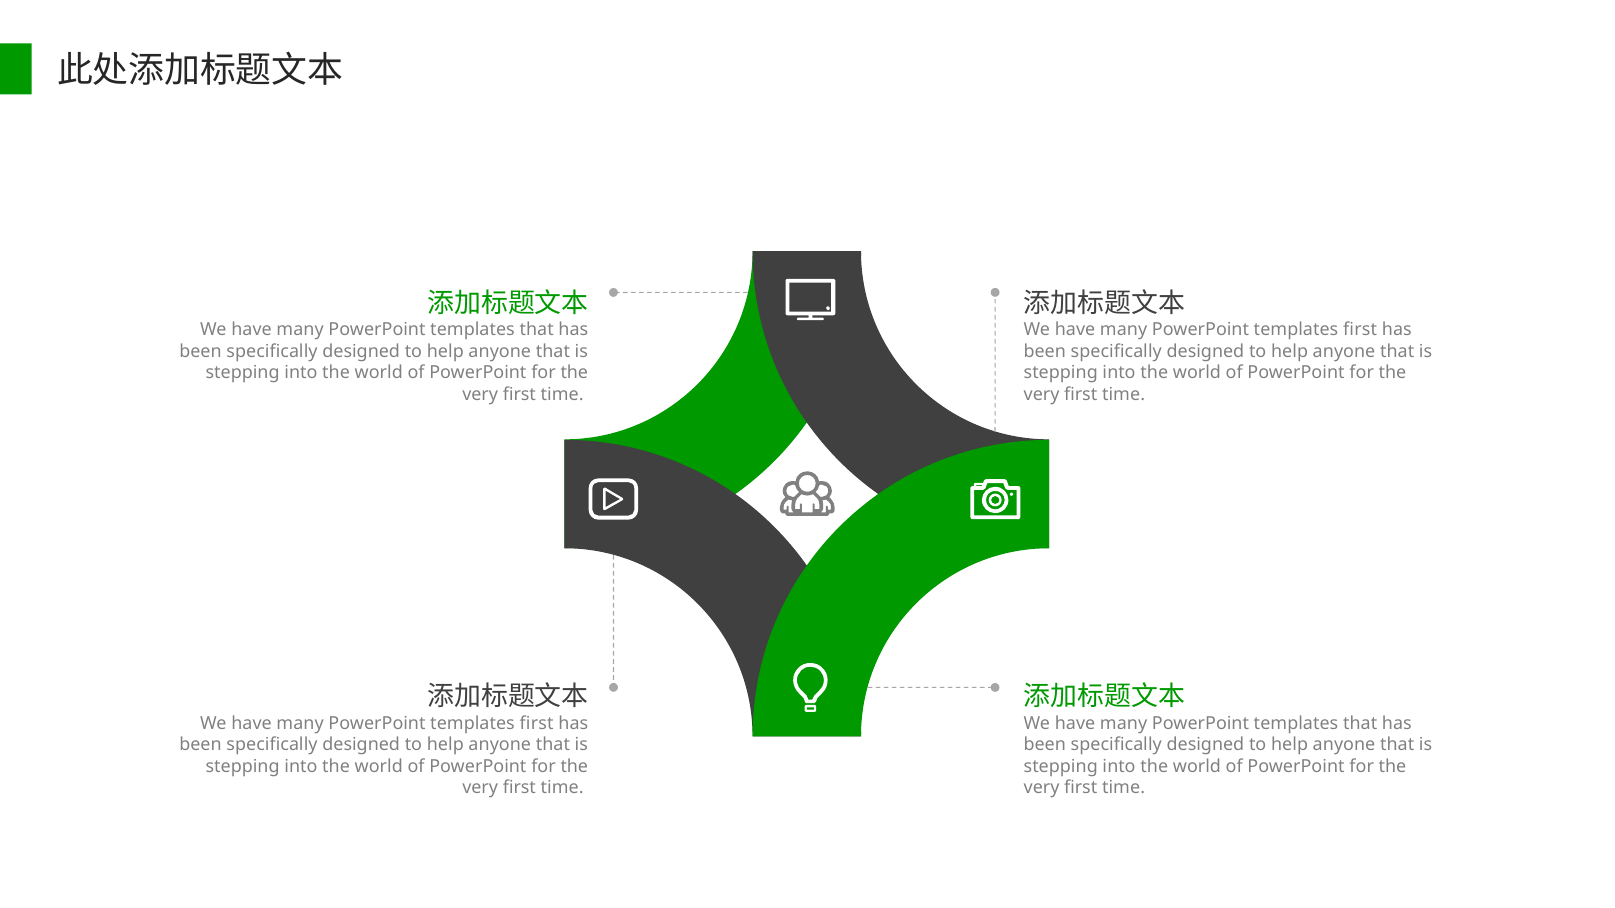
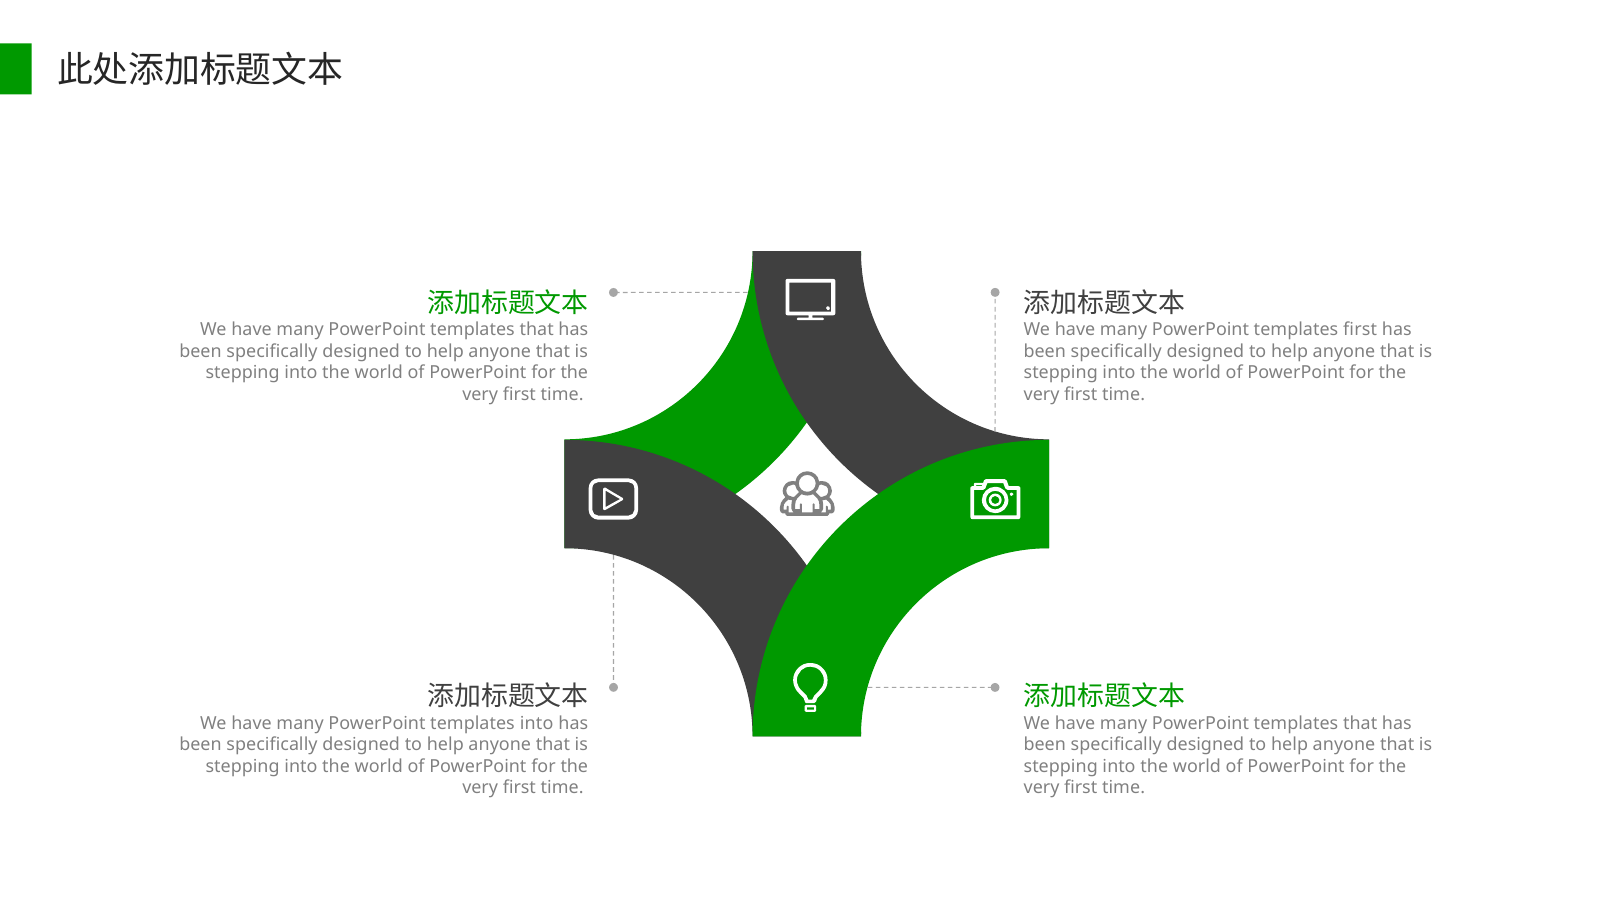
first at (537, 723): first -> into
